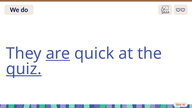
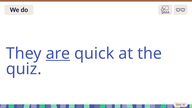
quiz underline: present -> none
